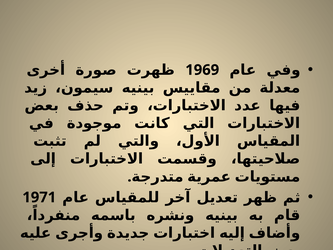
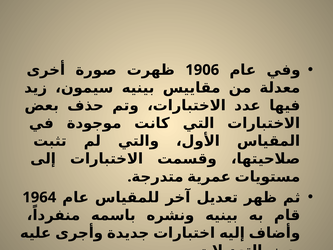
1969: 1969 -> 1906
1971: 1971 -> 1964
